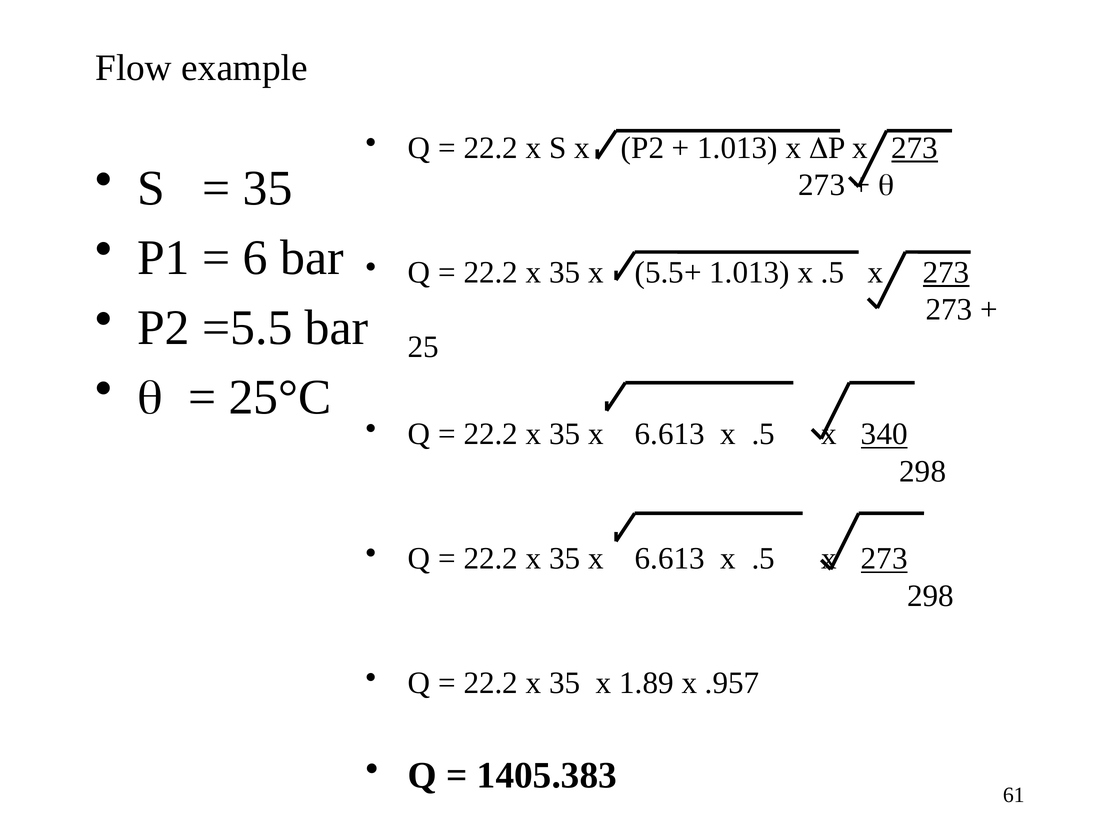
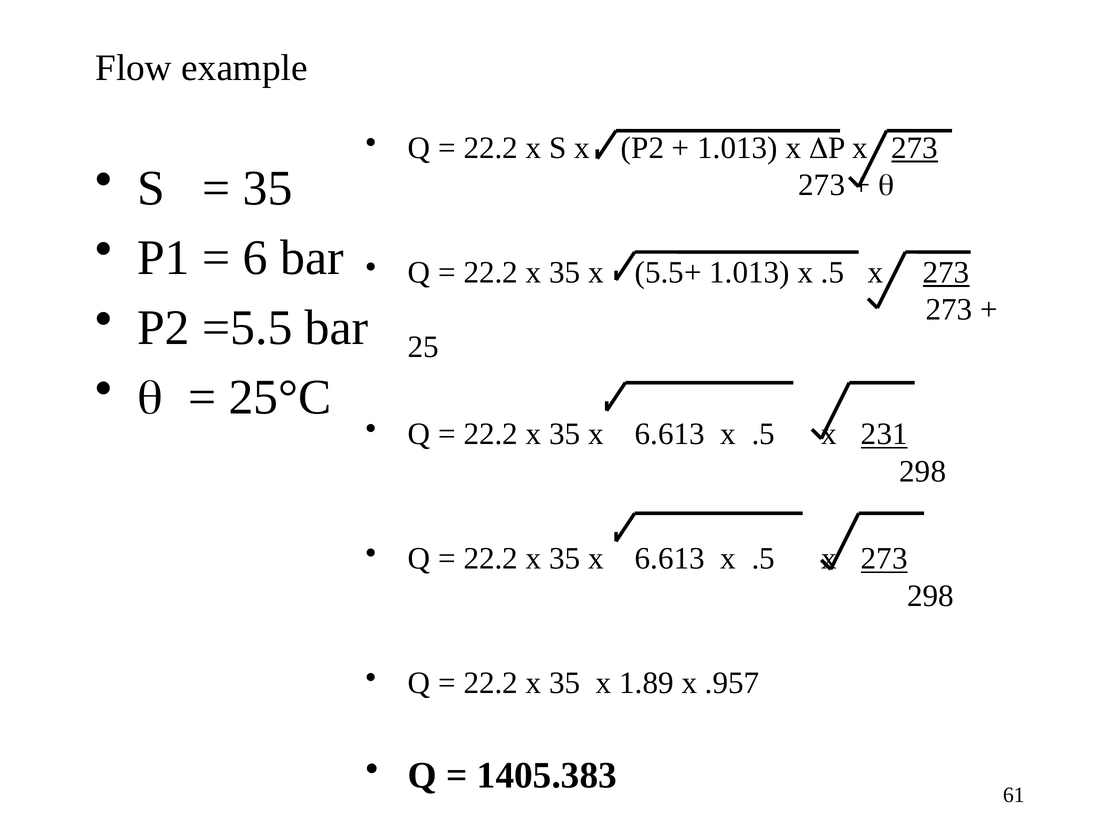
340: 340 -> 231
